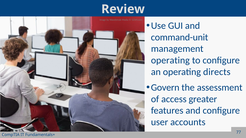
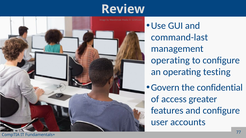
command-unit: command-unit -> command-last
directs: directs -> testing
assessment: assessment -> confidential
